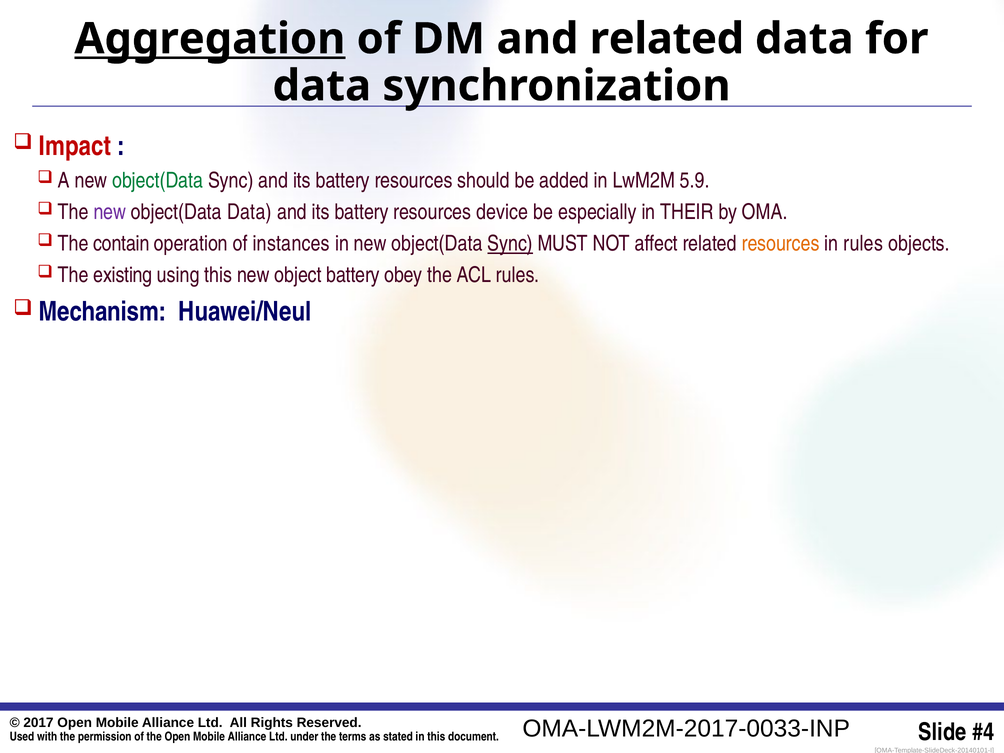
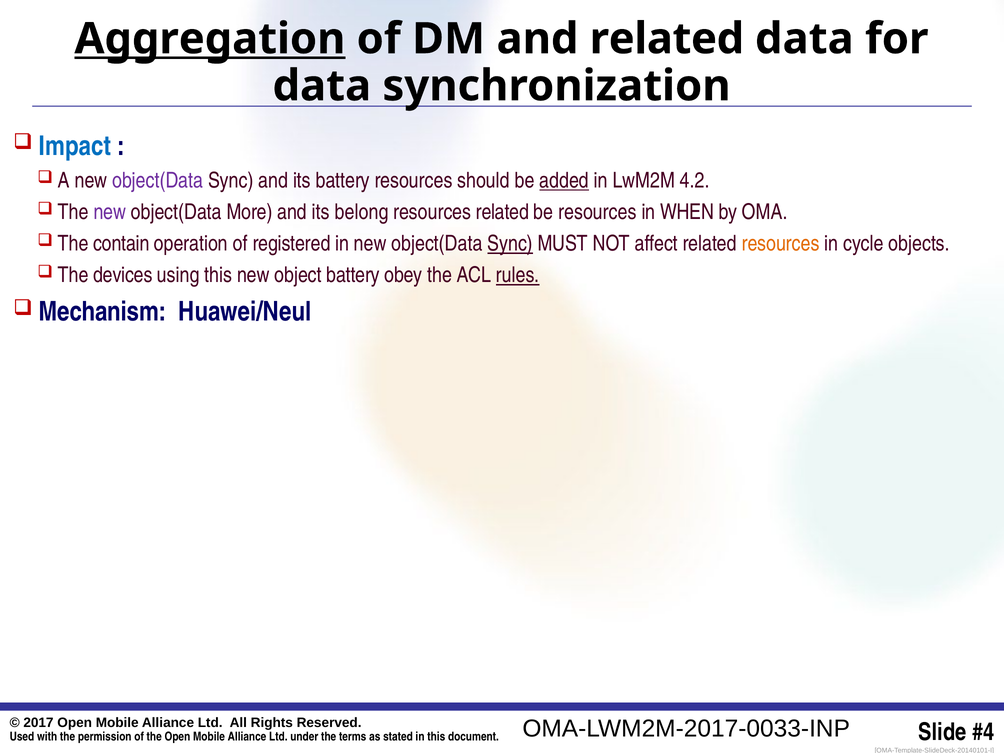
Impact colour: red -> blue
object(Data at (158, 181) colour: green -> purple
added underline: none -> present
5.9: 5.9 -> 4.2
object(Data Data: Data -> More
battery at (362, 212): battery -> belong
resources device: device -> related
be especially: especially -> resources
THEIR: THEIR -> WHEN
instances: instances -> registered
in rules: rules -> cycle
existing: existing -> devices
rules at (518, 275) underline: none -> present
